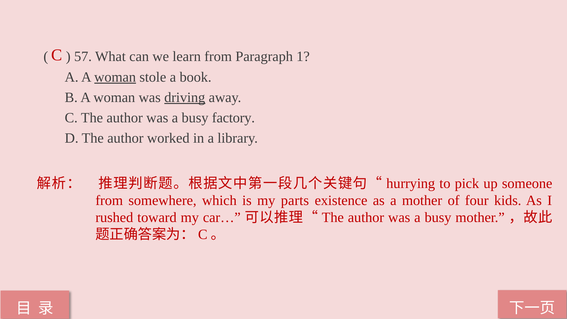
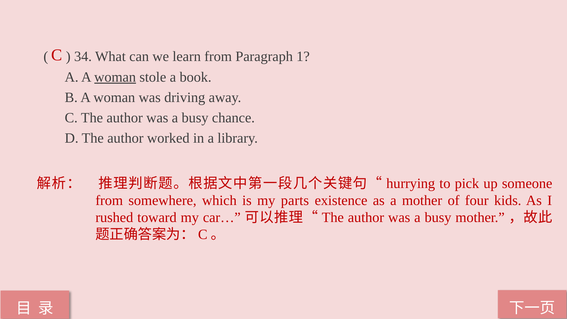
57: 57 -> 34
driving underline: present -> none
factory: factory -> chance
